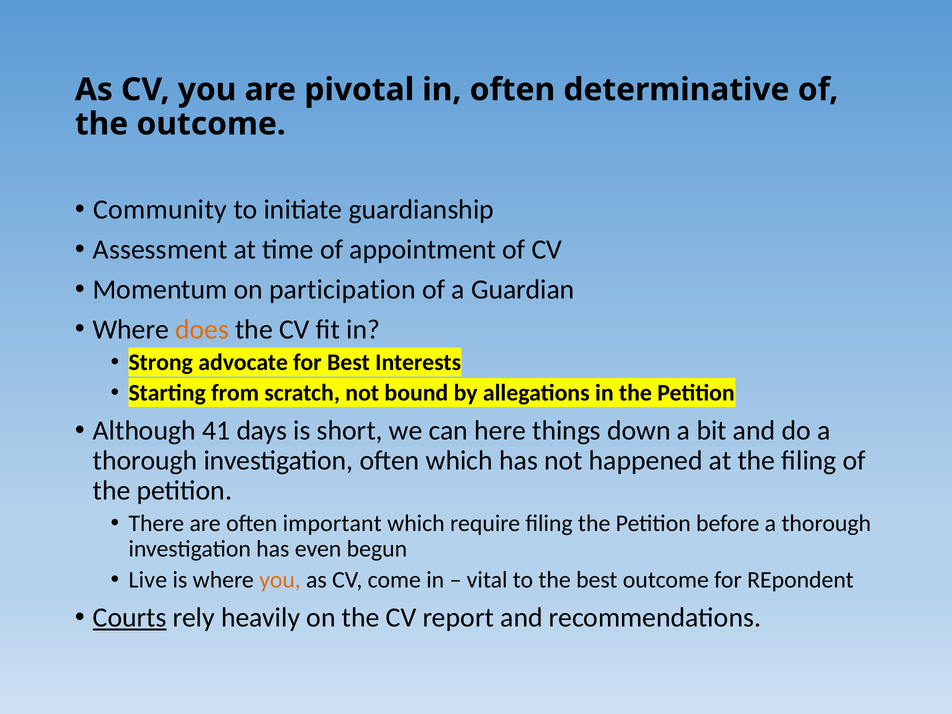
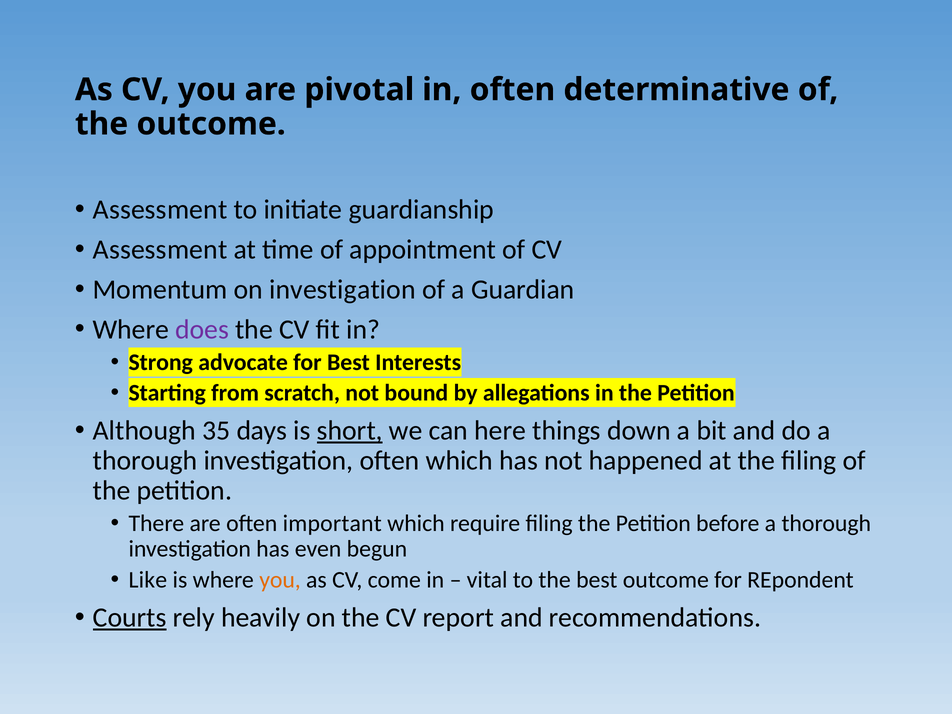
Community at (160, 210): Community -> Assessment
on participation: participation -> investigation
does colour: orange -> purple
41: 41 -> 35
short underline: none -> present
Live: Live -> Like
